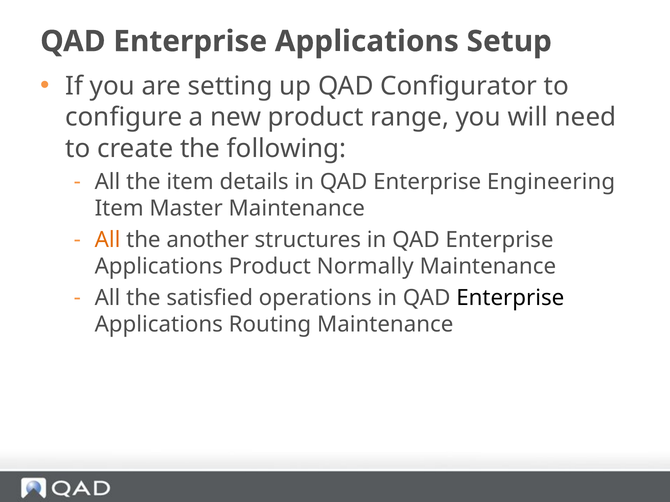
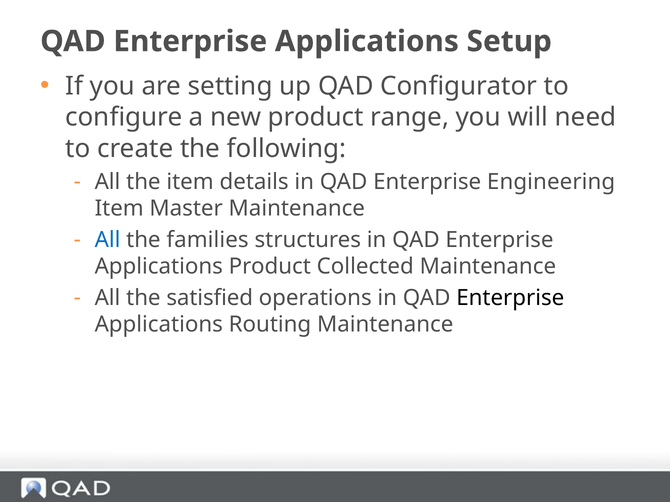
All at (108, 240) colour: orange -> blue
another: another -> families
Normally: Normally -> Collected
